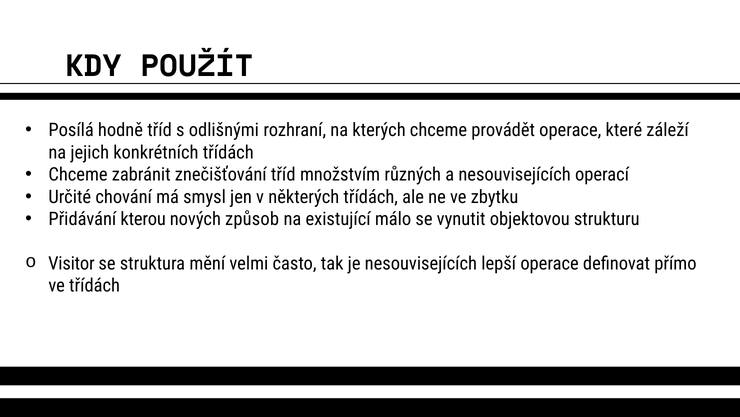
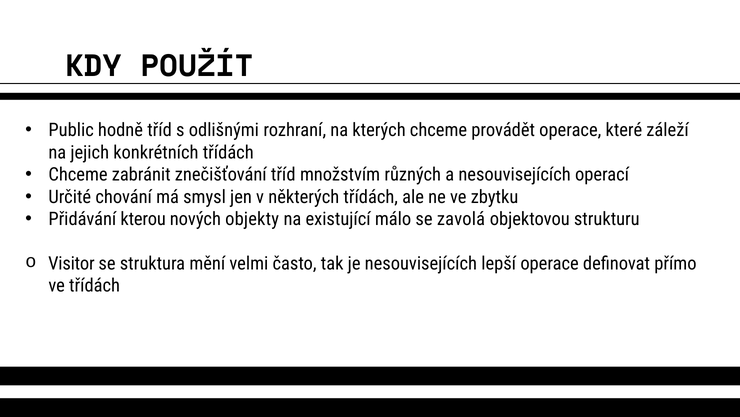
Posílá: Posílá -> Public
způsob: způsob -> objekty
vynutit: vynutit -> zavolá
